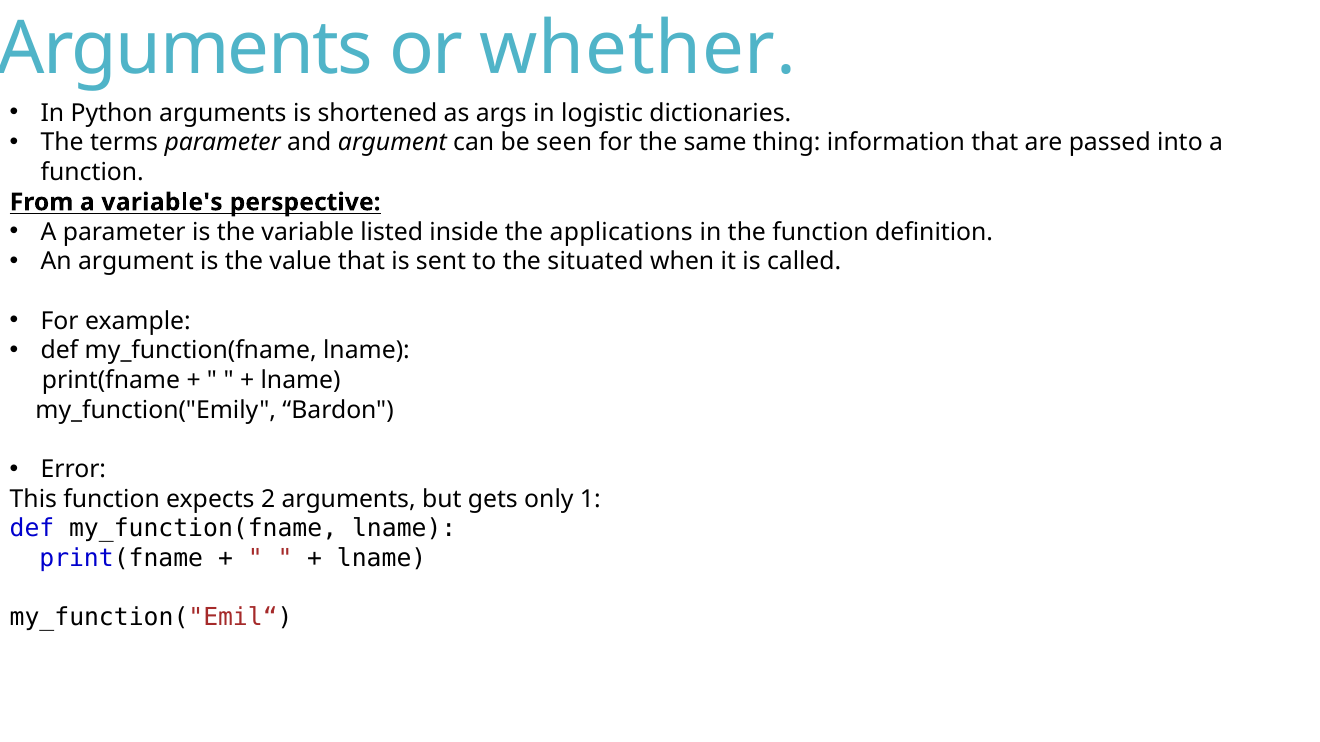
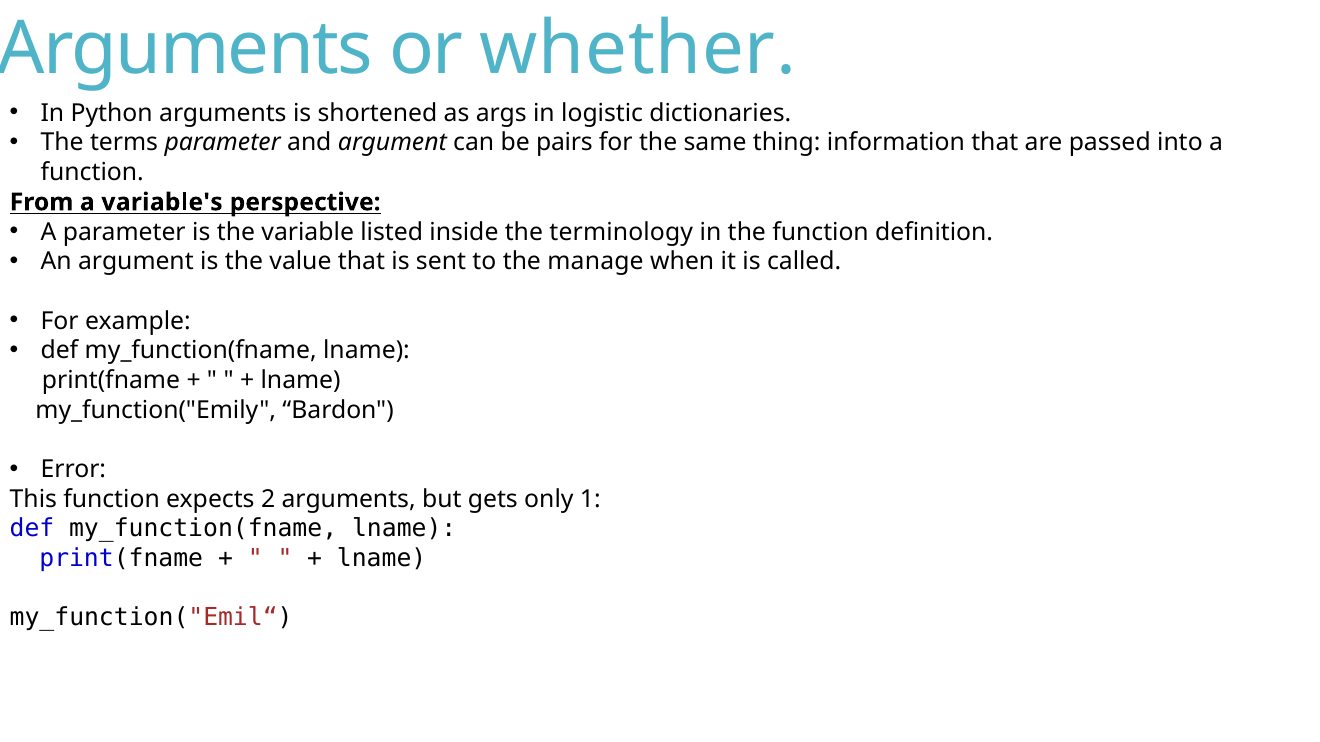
seen: seen -> pairs
applications: applications -> terminology
situated: situated -> manage
